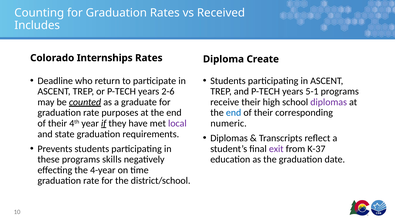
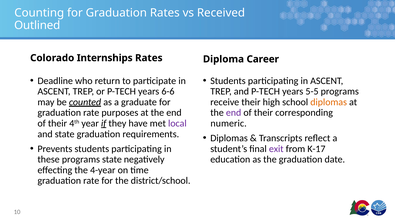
Includes: Includes -> Outlined
Create: Create -> Career
2-6: 2-6 -> 6-6
5-1: 5-1 -> 5-5
diplomas at (329, 102) colour: purple -> orange
end at (234, 113) colour: blue -> purple
K-37: K-37 -> K-17
programs skills: skills -> state
